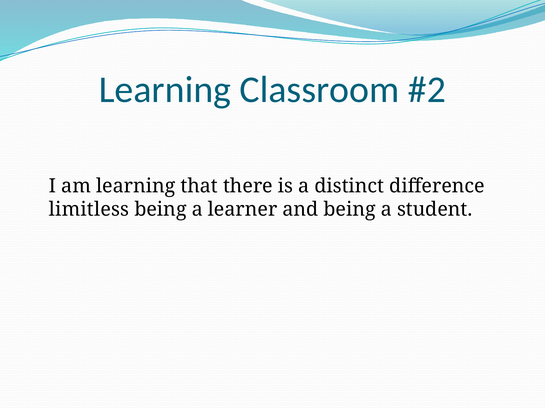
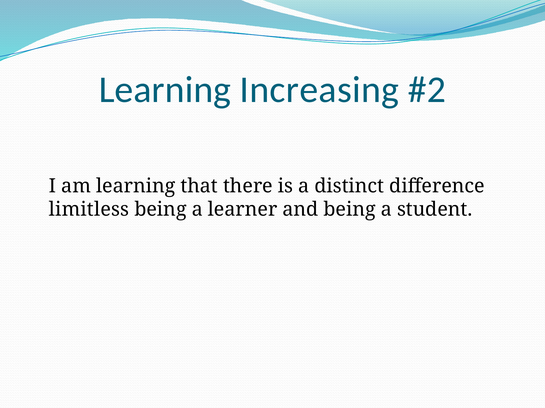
Classroom: Classroom -> Increasing
